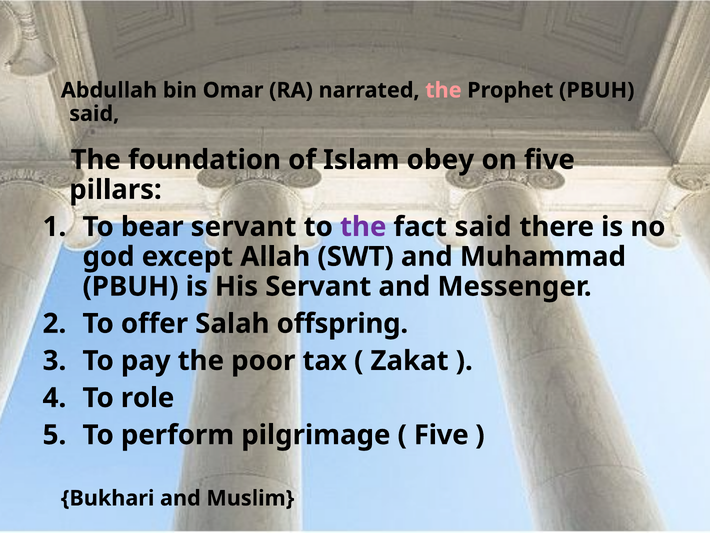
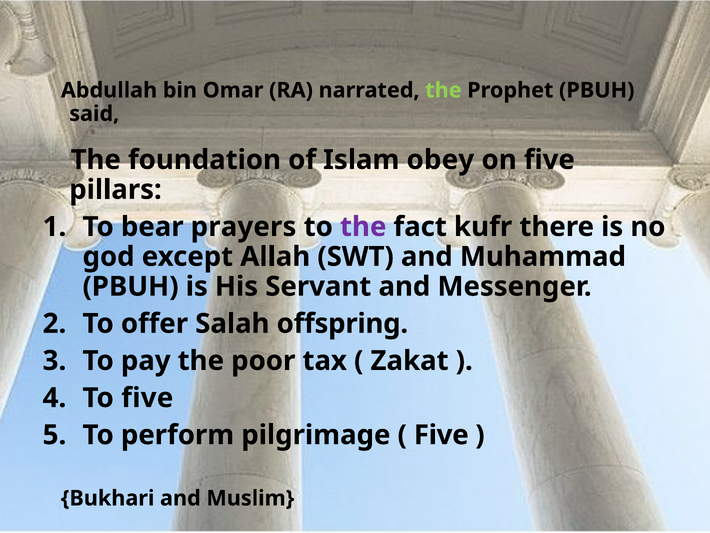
the at (443, 90) colour: pink -> light green
bear servant: servant -> prayers
fact said: said -> kufr
To role: role -> five
